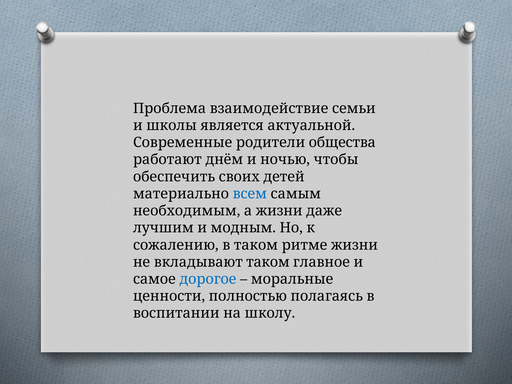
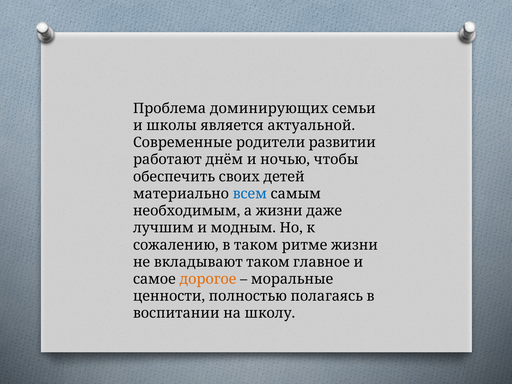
взаимодействие: взаимодействие -> доминирующих
общества: общества -> развитии
дорогое colour: blue -> orange
